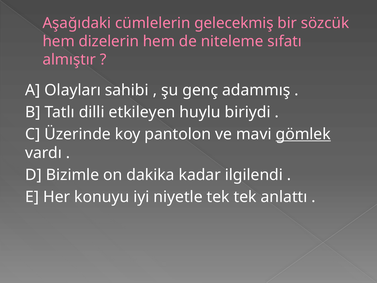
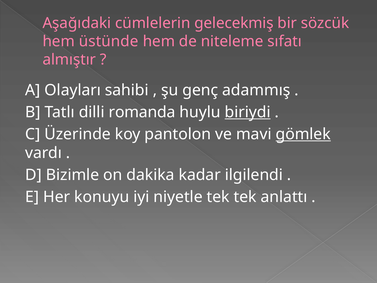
dizelerin: dizelerin -> üstünde
etkileyen: etkileyen -> romanda
biriydi underline: none -> present
